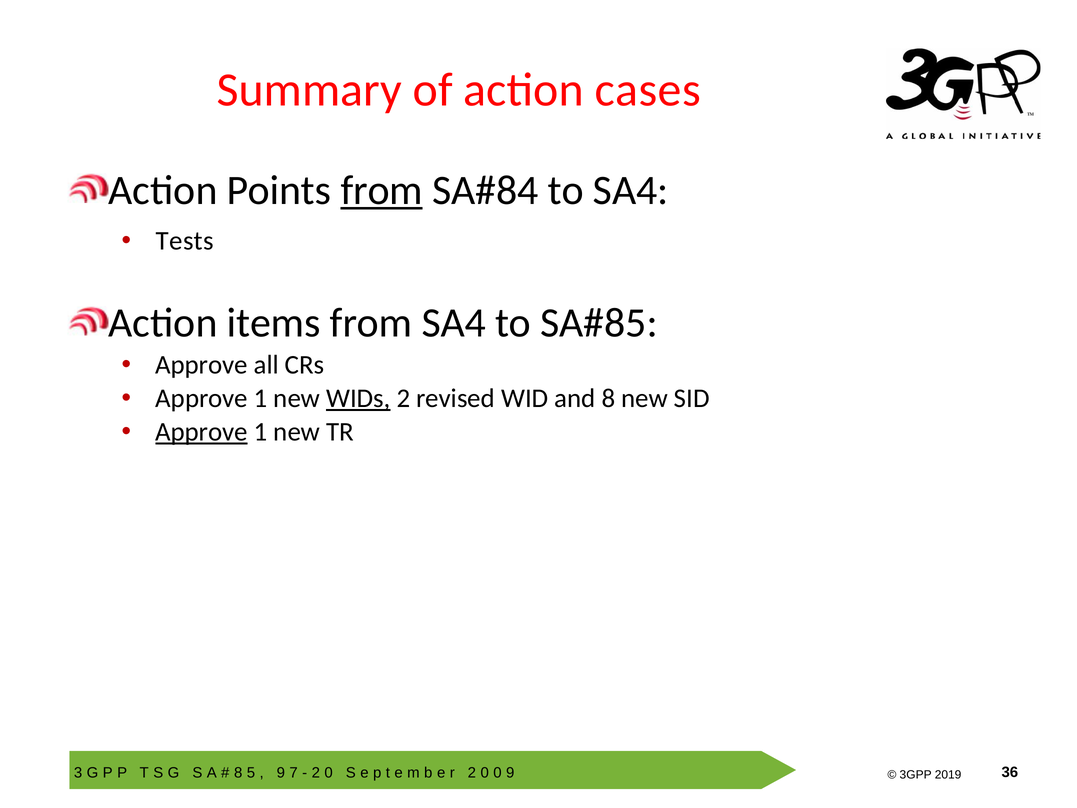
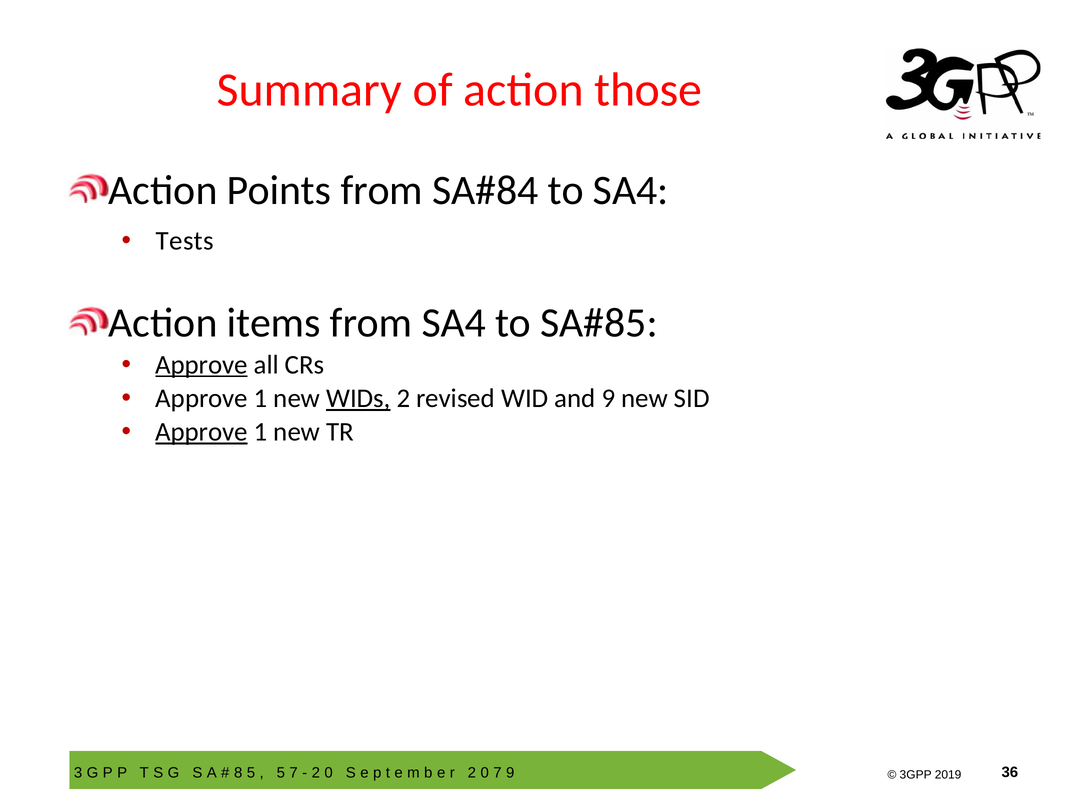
cases: cases -> those
from at (382, 190) underline: present -> none
Approve at (202, 365) underline: none -> present
8 at (609, 398): 8 -> 9
9 at (281, 772): 9 -> 5
0 at (498, 772): 0 -> 7
